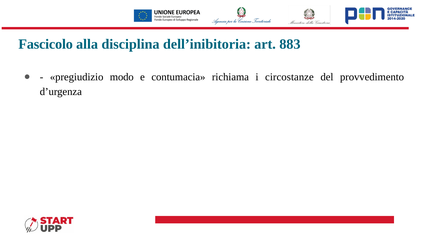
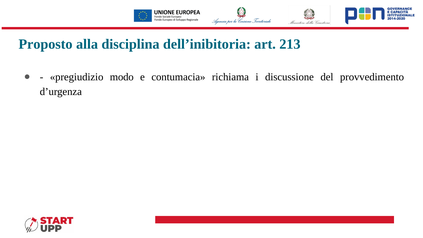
Fascicolo: Fascicolo -> Proposto
883: 883 -> 213
circostanze: circostanze -> discussione
